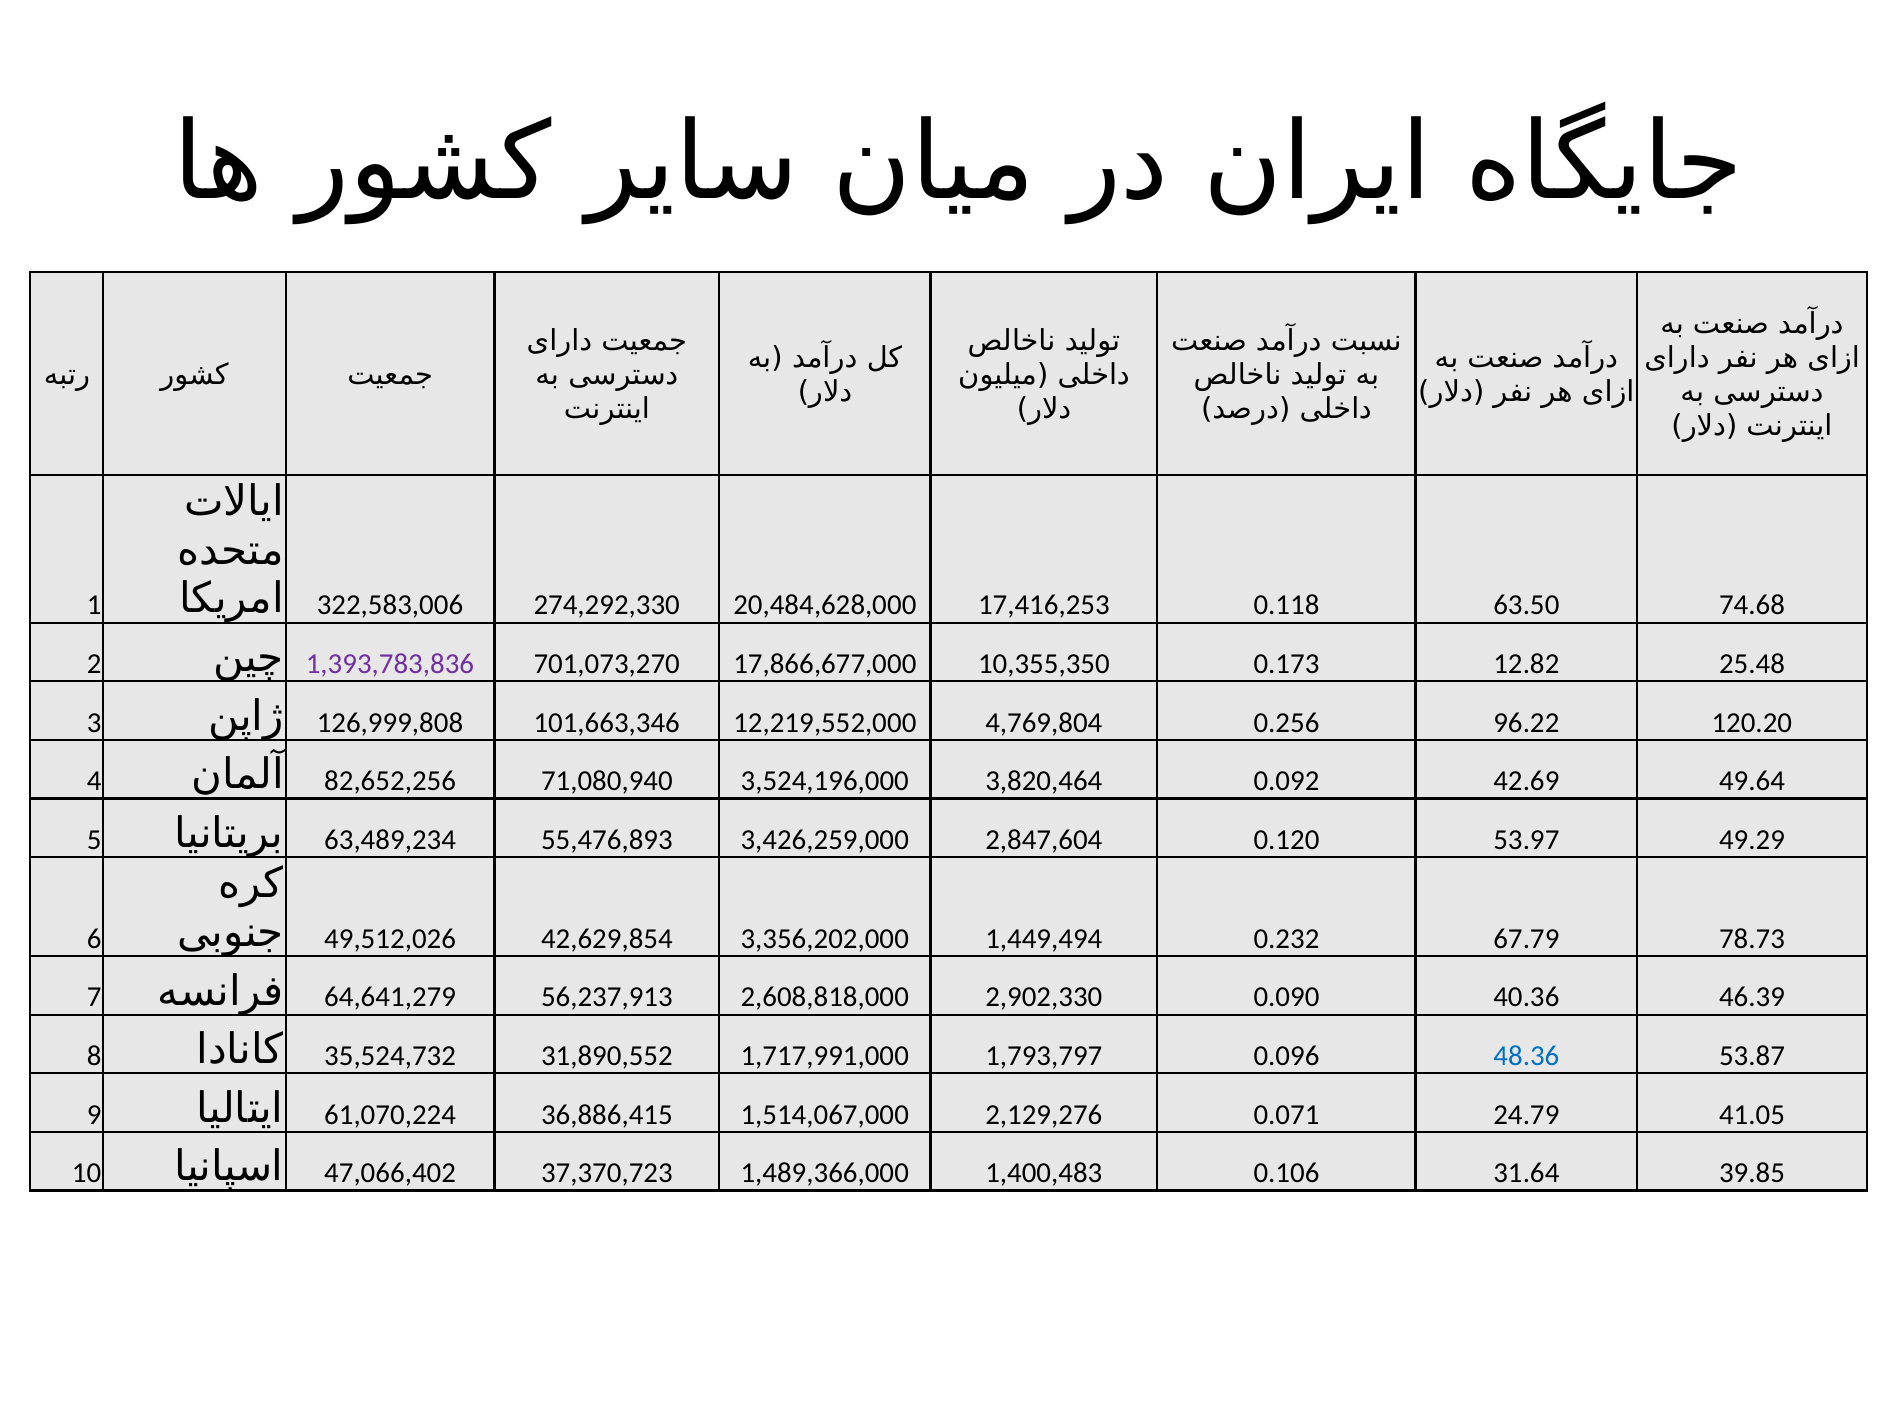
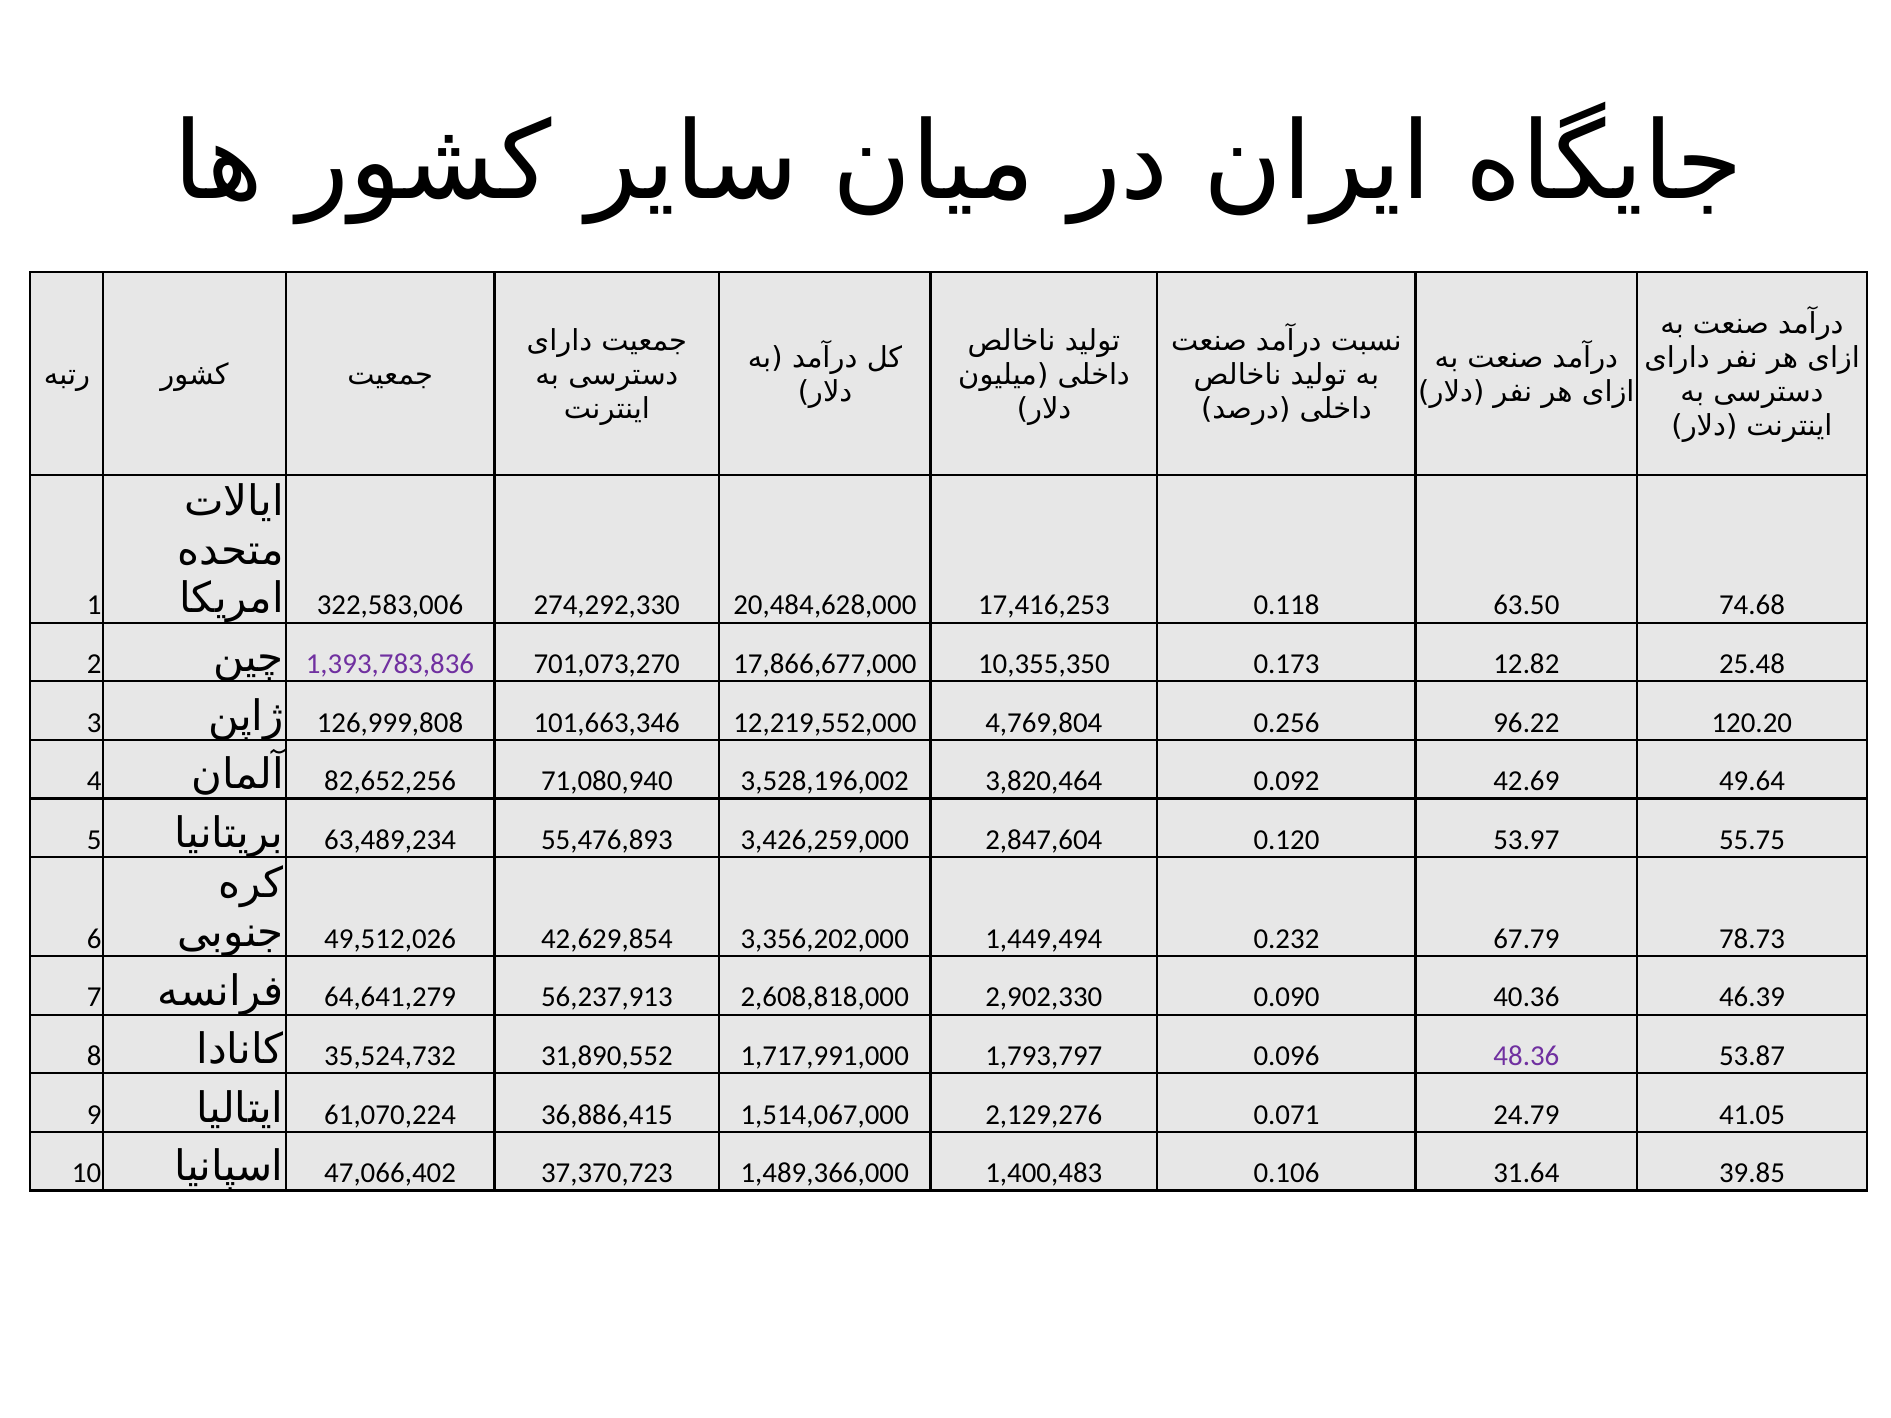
3,524,196,000: 3,524,196,000 -> 3,528,196,002
49.29: 49.29 -> 55.75
48.36 colour: blue -> purple
